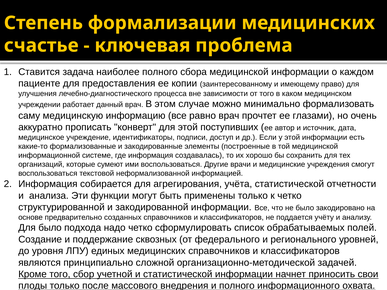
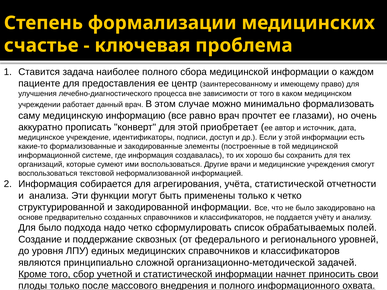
копии: копии -> центр
поступивших: поступивших -> приобретает
